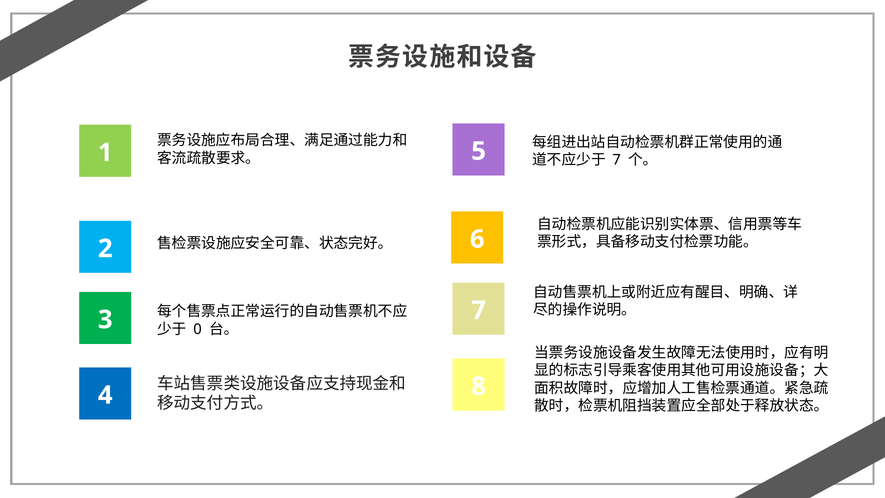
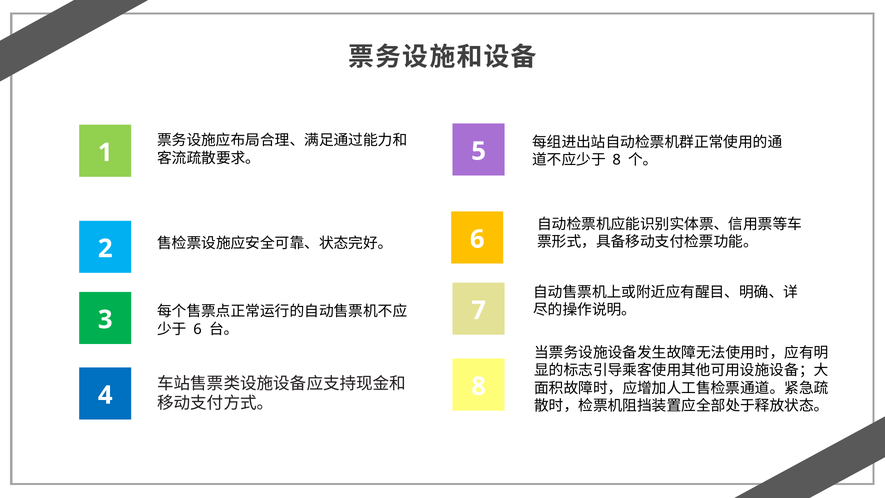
7 at (617, 160): 7 -> 8
0 at (198, 329): 0 -> 6
